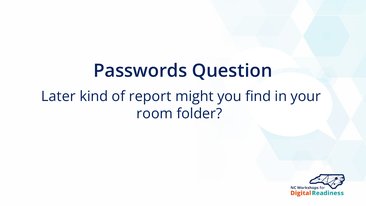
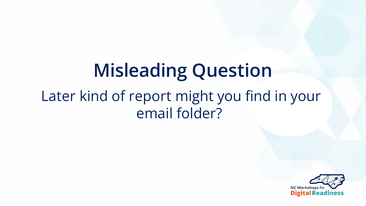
Passwords: Passwords -> Misleading
room: room -> email
